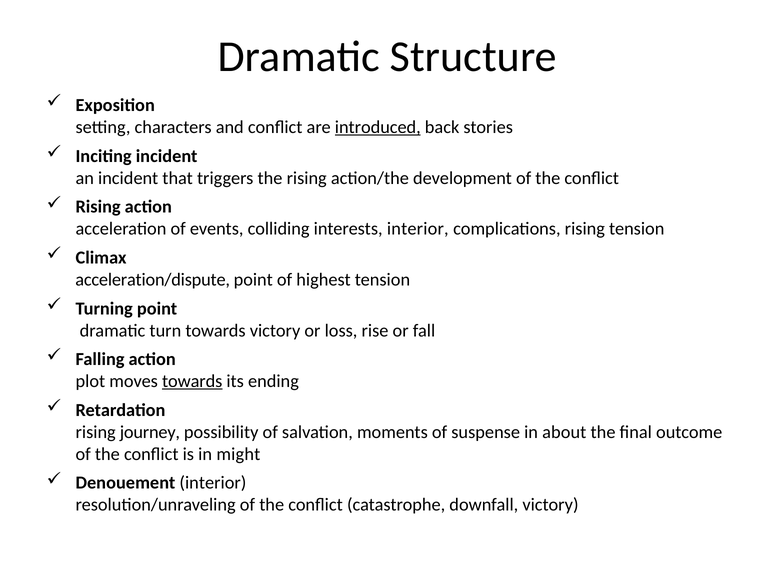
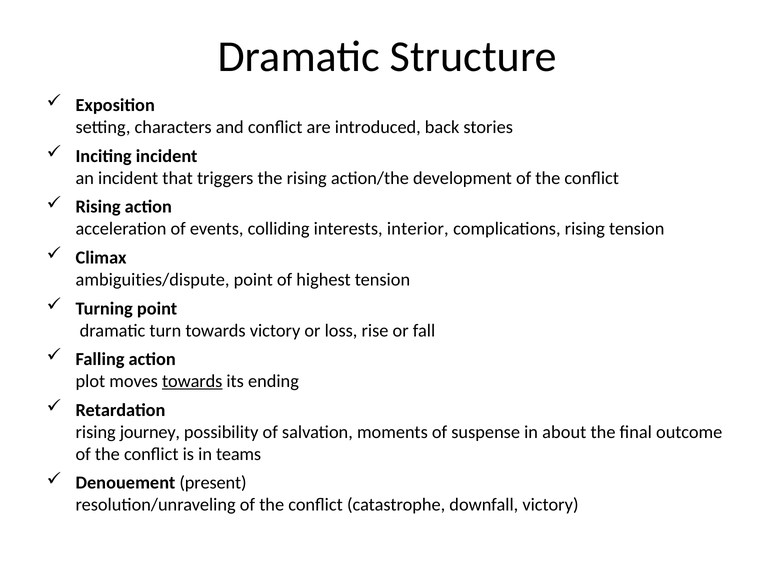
introduced underline: present -> none
acceleration/dispute: acceleration/dispute -> ambiguities/dispute
might: might -> teams
Denouement interior: interior -> present
